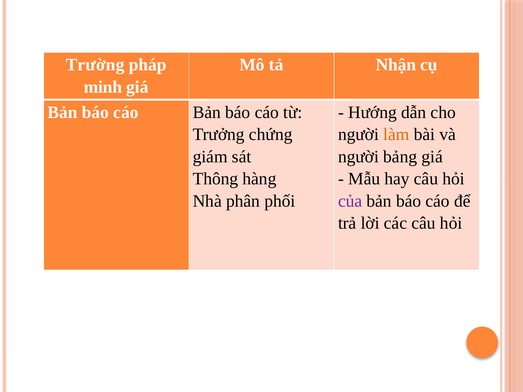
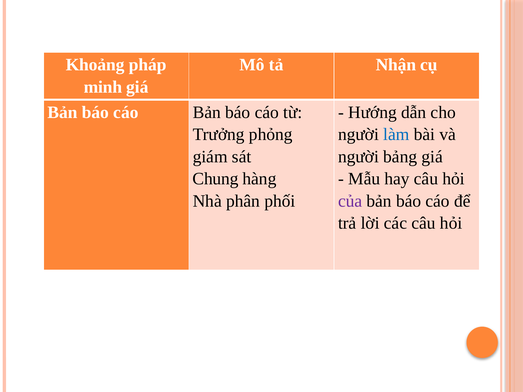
Trường: Trường -> Khoảng
chứng: chứng -> phỏng
làm colour: orange -> blue
Thông: Thông -> Chung
